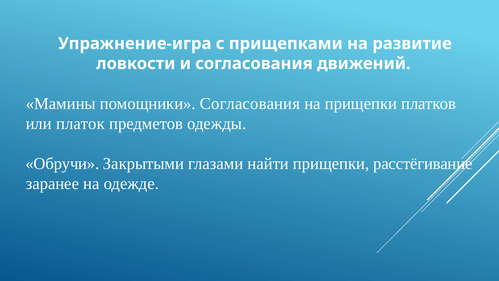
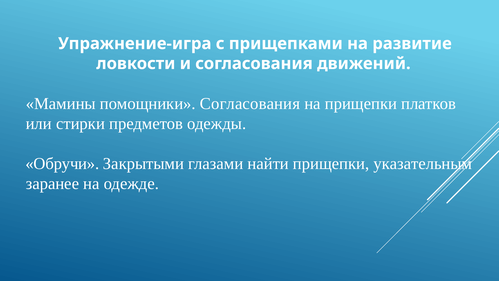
платок: платок -> стирки
расстёгивание: расстёгивание -> указательным
